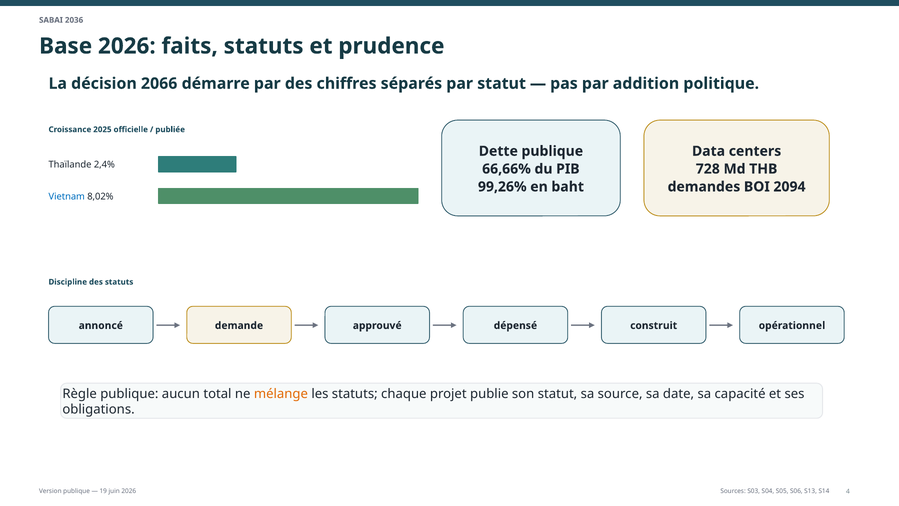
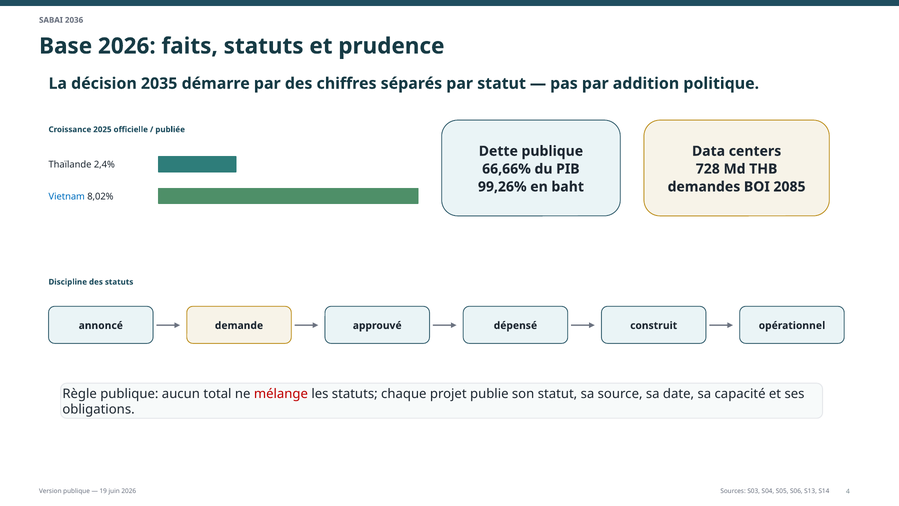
2066: 2066 -> 2035
2094: 2094 -> 2085
mélange colour: orange -> red
